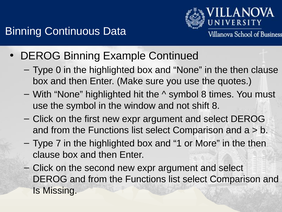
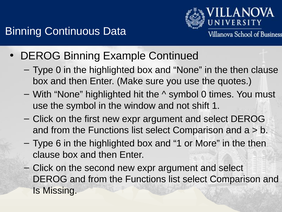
symbol 8: 8 -> 0
shift 8: 8 -> 1
7: 7 -> 6
